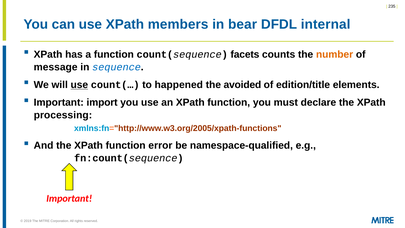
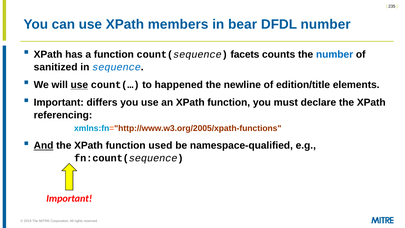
DFDL internal: internal -> number
number at (335, 54) colour: orange -> blue
message: message -> sanitized
avoided: avoided -> newline
import: import -> differs
processing: processing -> referencing
And underline: none -> present
error: error -> used
